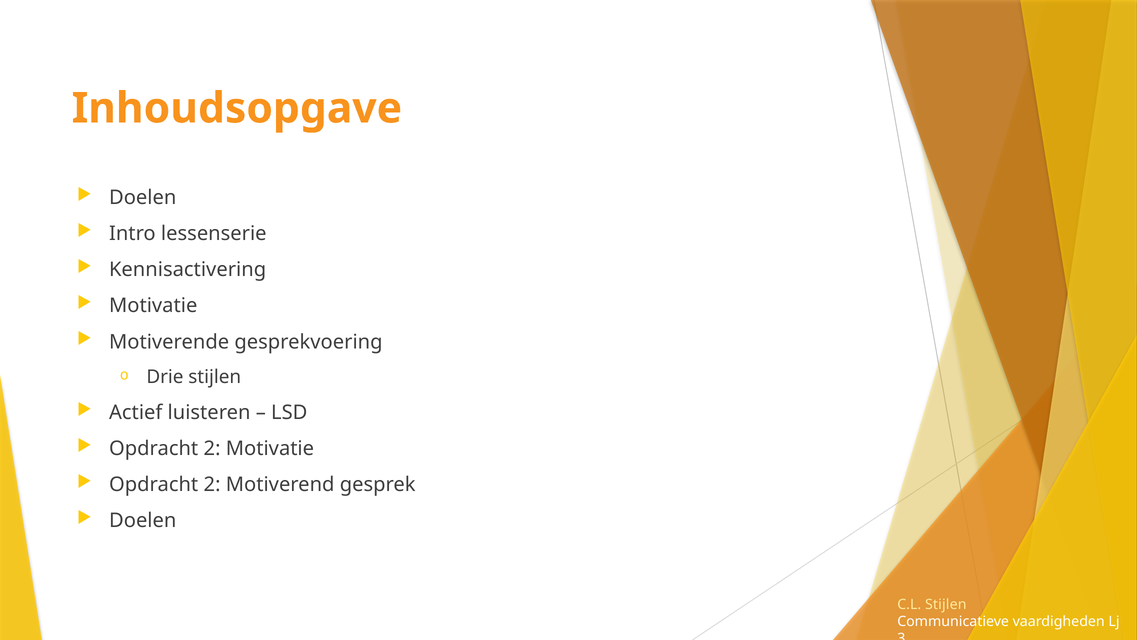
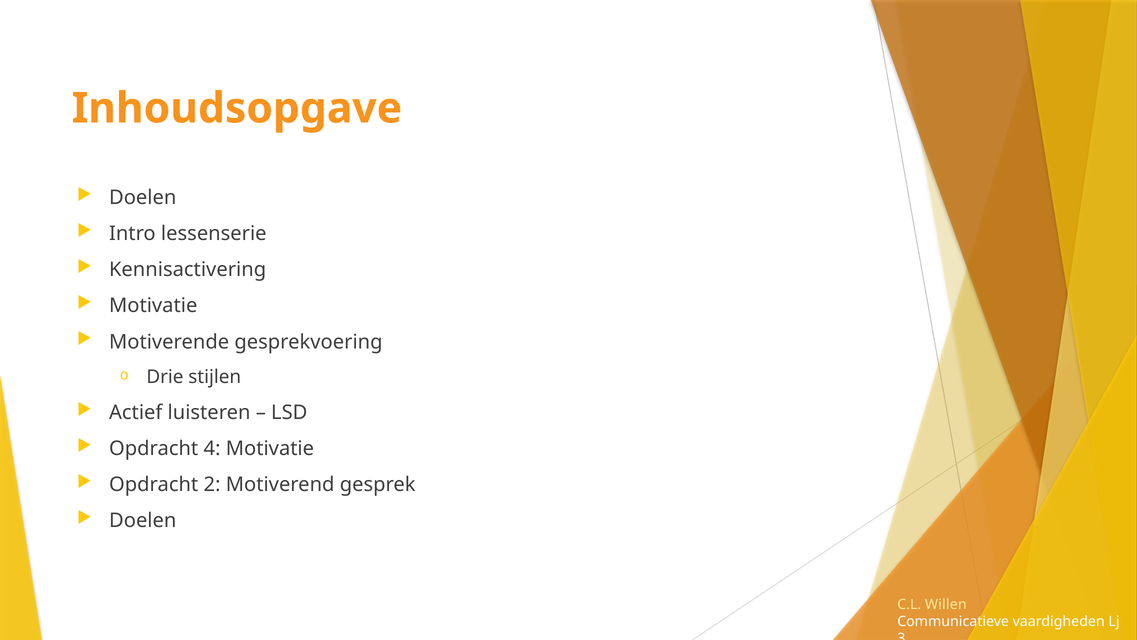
2 at (212, 448): 2 -> 4
C.L Stijlen: Stijlen -> Willen
